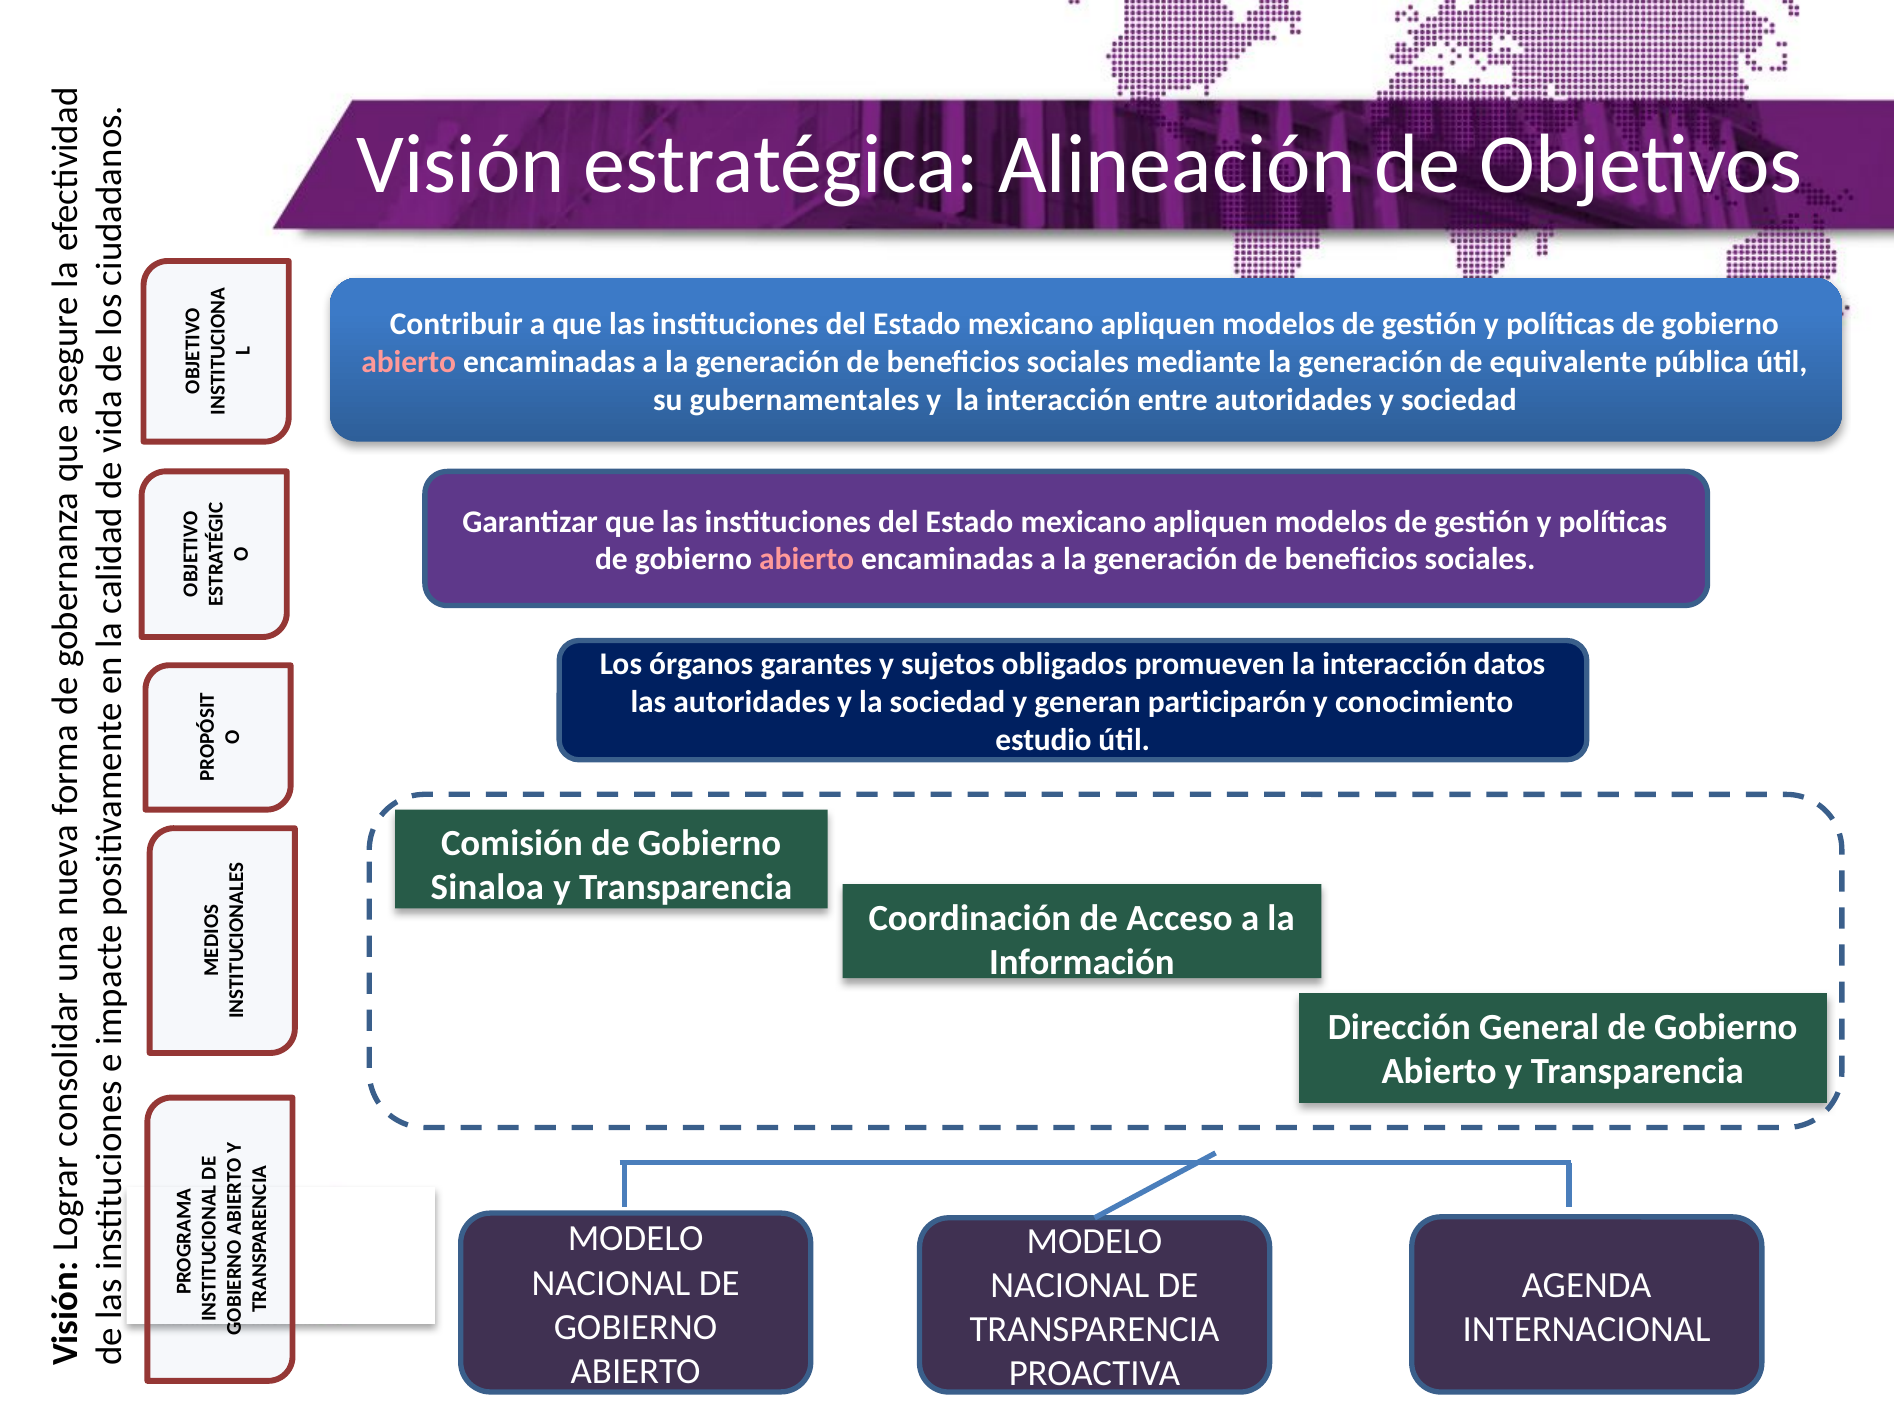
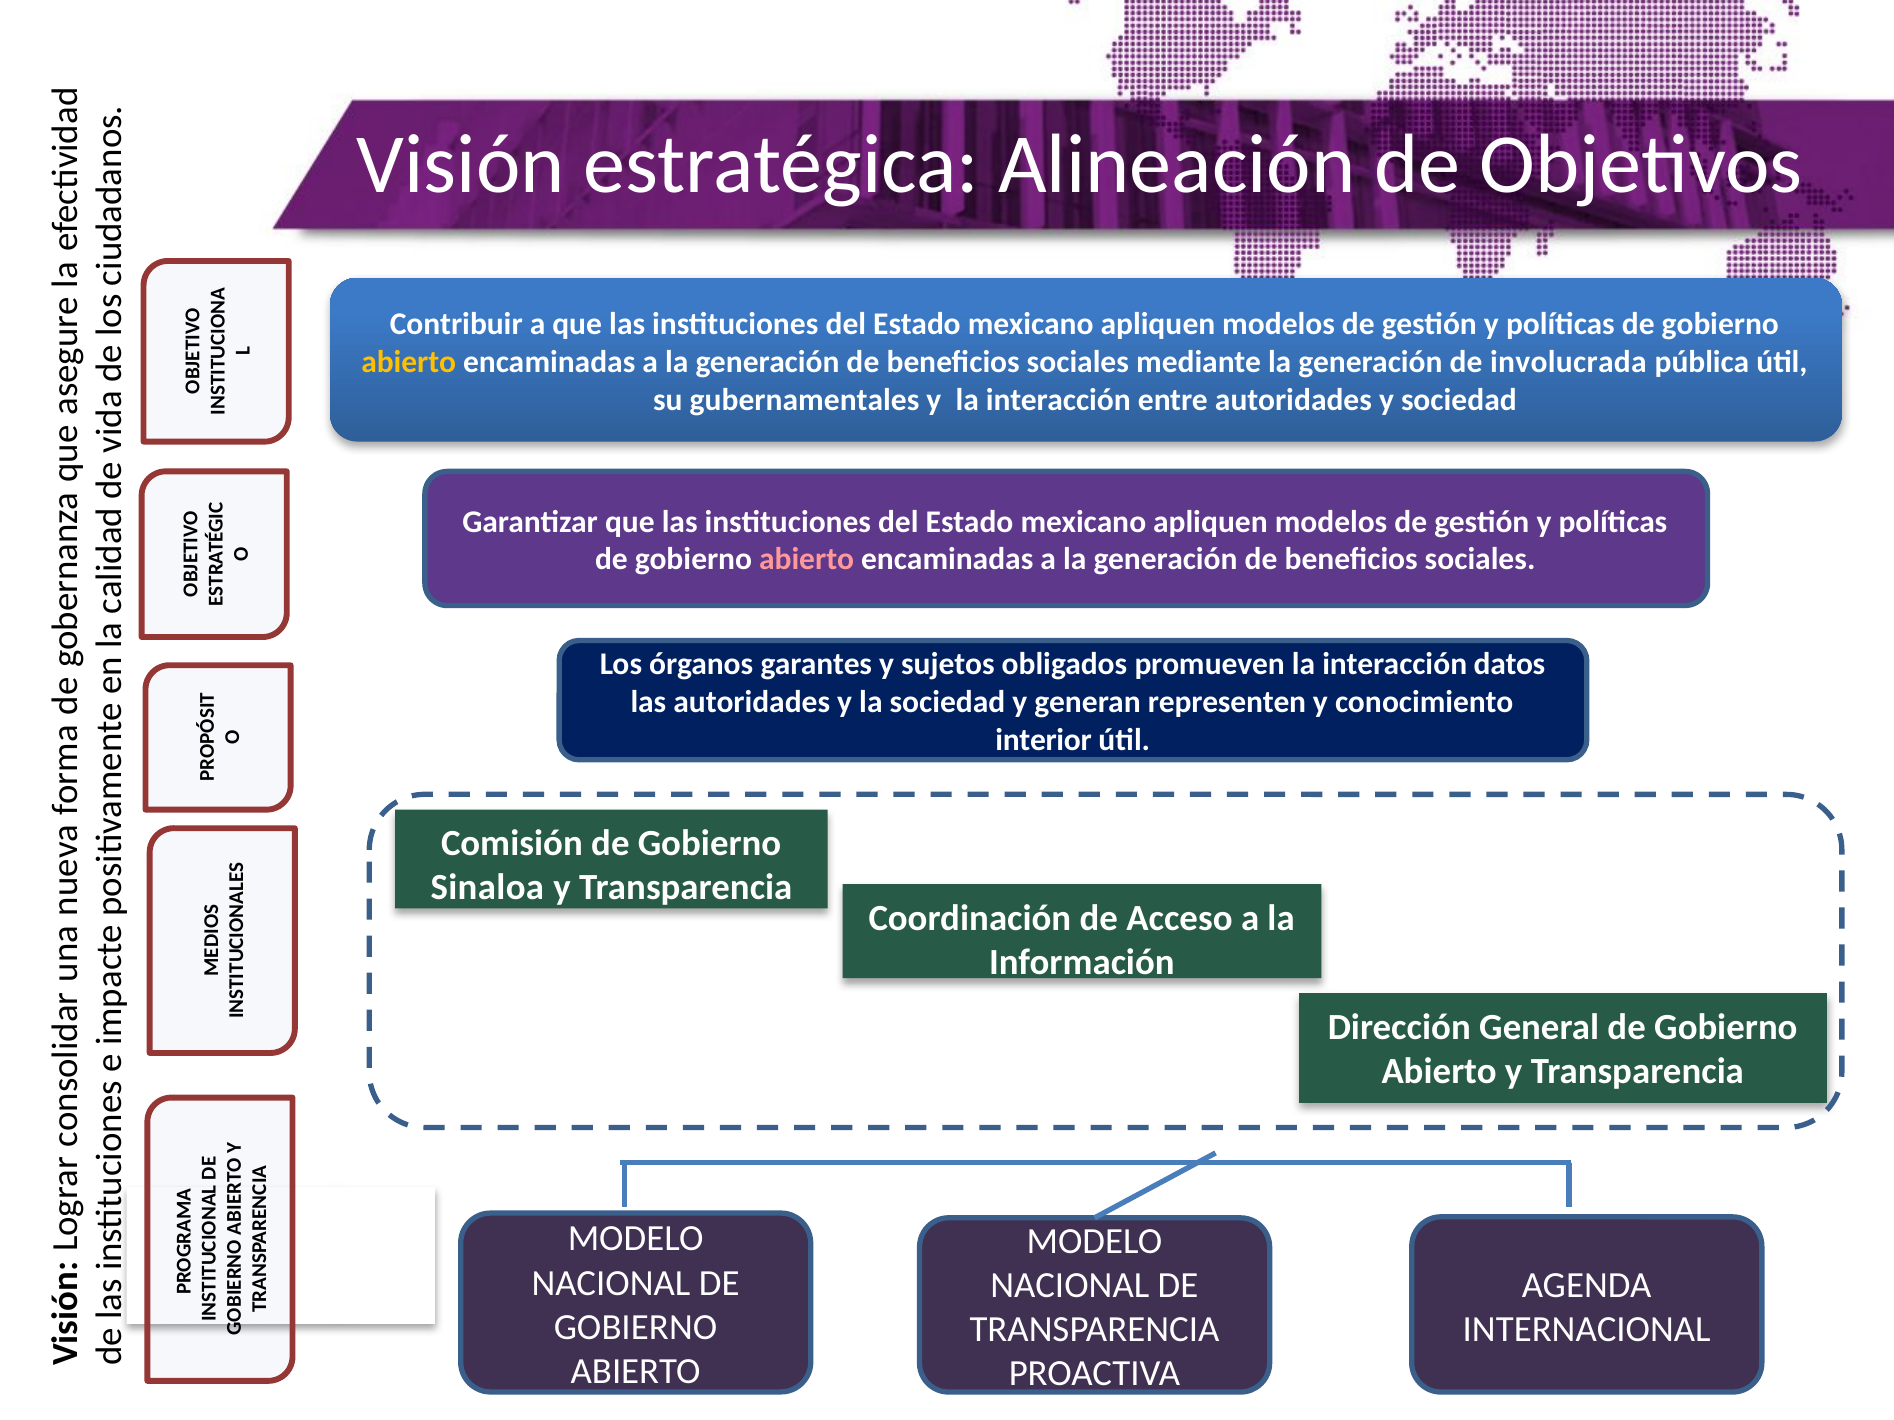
abierto at (409, 362) colour: pink -> yellow
equivalente: equivalente -> involucrada
participarón: participarón -> representen
estudio: estudio -> interior
